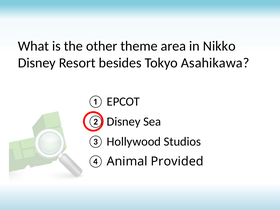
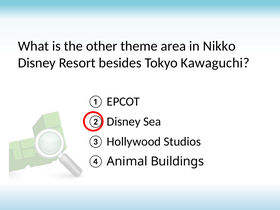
Asahikawa: Asahikawa -> Kawaguchi
Provided: Provided -> Buildings
